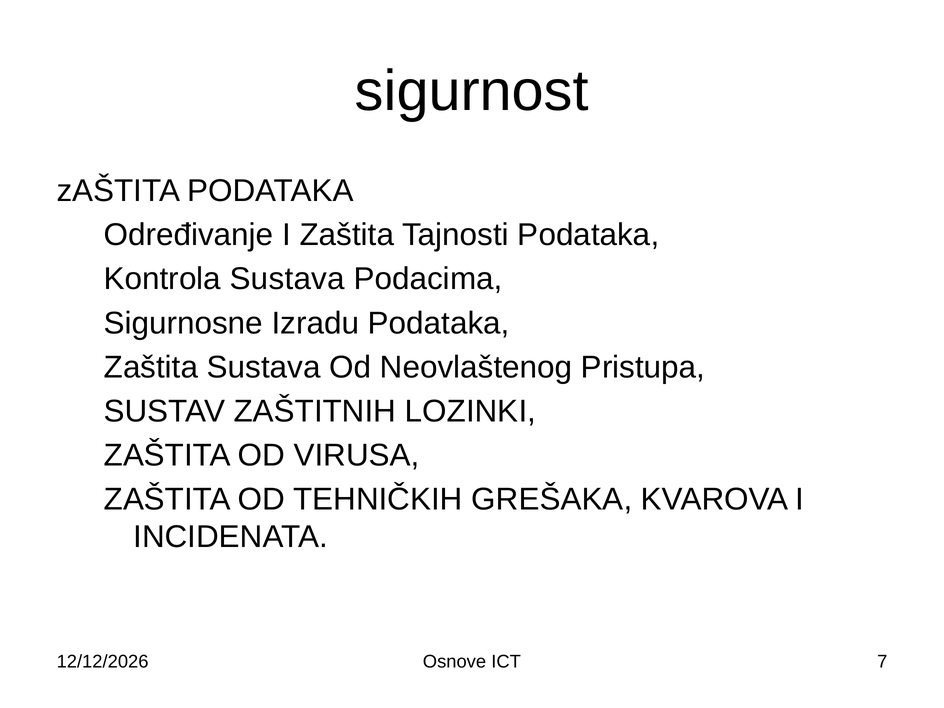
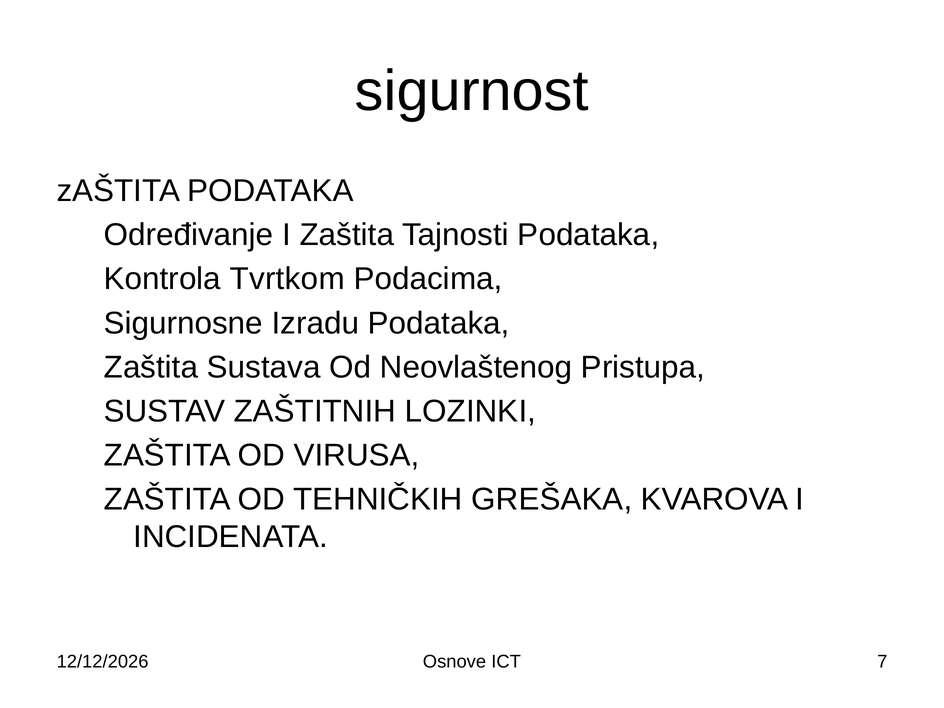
Kontrola Sustava: Sustava -> Tvrtkom
